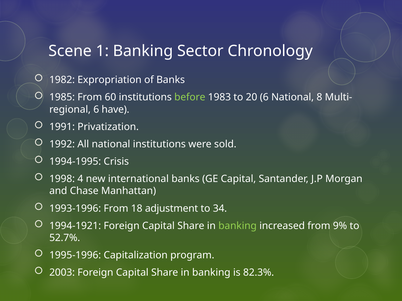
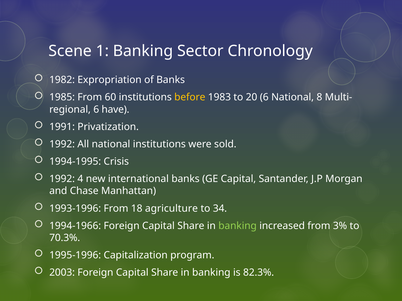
before colour: light green -> yellow
1998 at (62, 179): 1998 -> 1992
adjustment: adjustment -> agriculture
1994-1921: 1994-1921 -> 1994-1966
9%: 9% -> 3%
52.7%: 52.7% -> 70.3%
